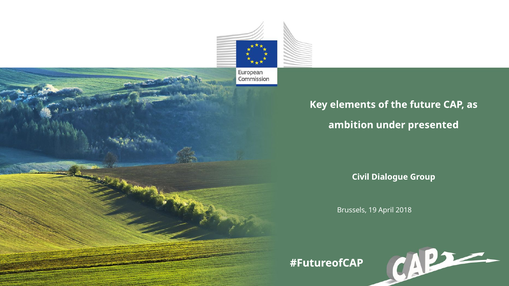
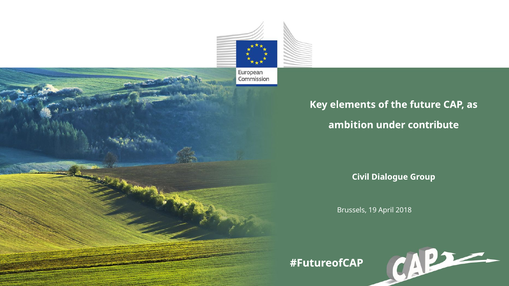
presented: presented -> contribute
